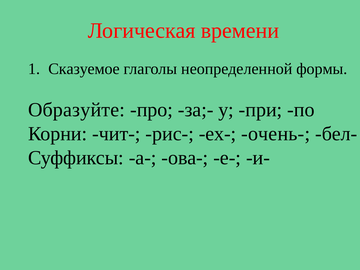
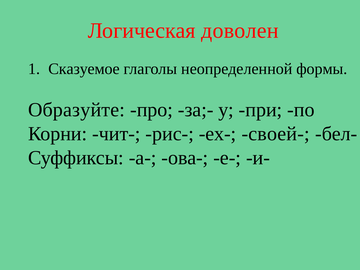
времени: времени -> доволен
очень-: очень- -> своей-
